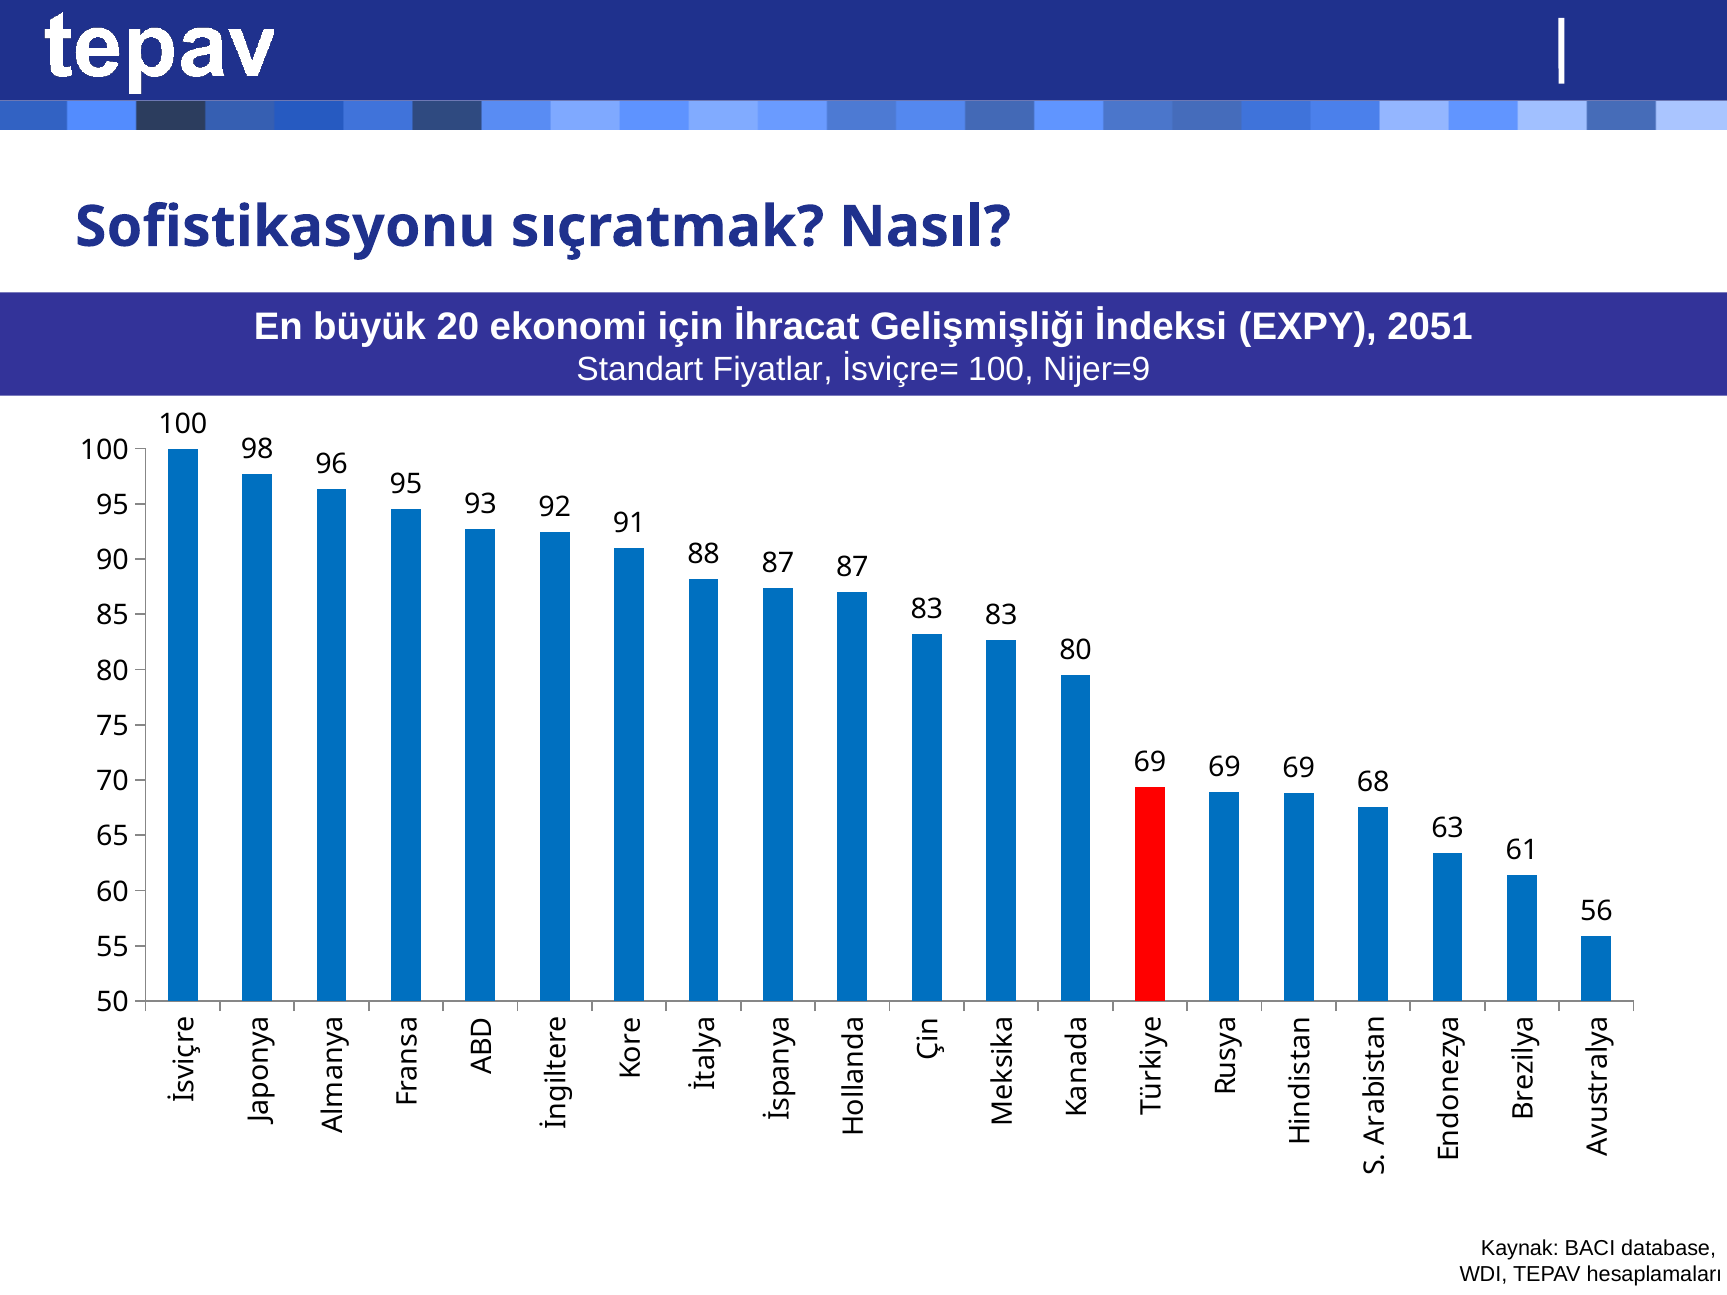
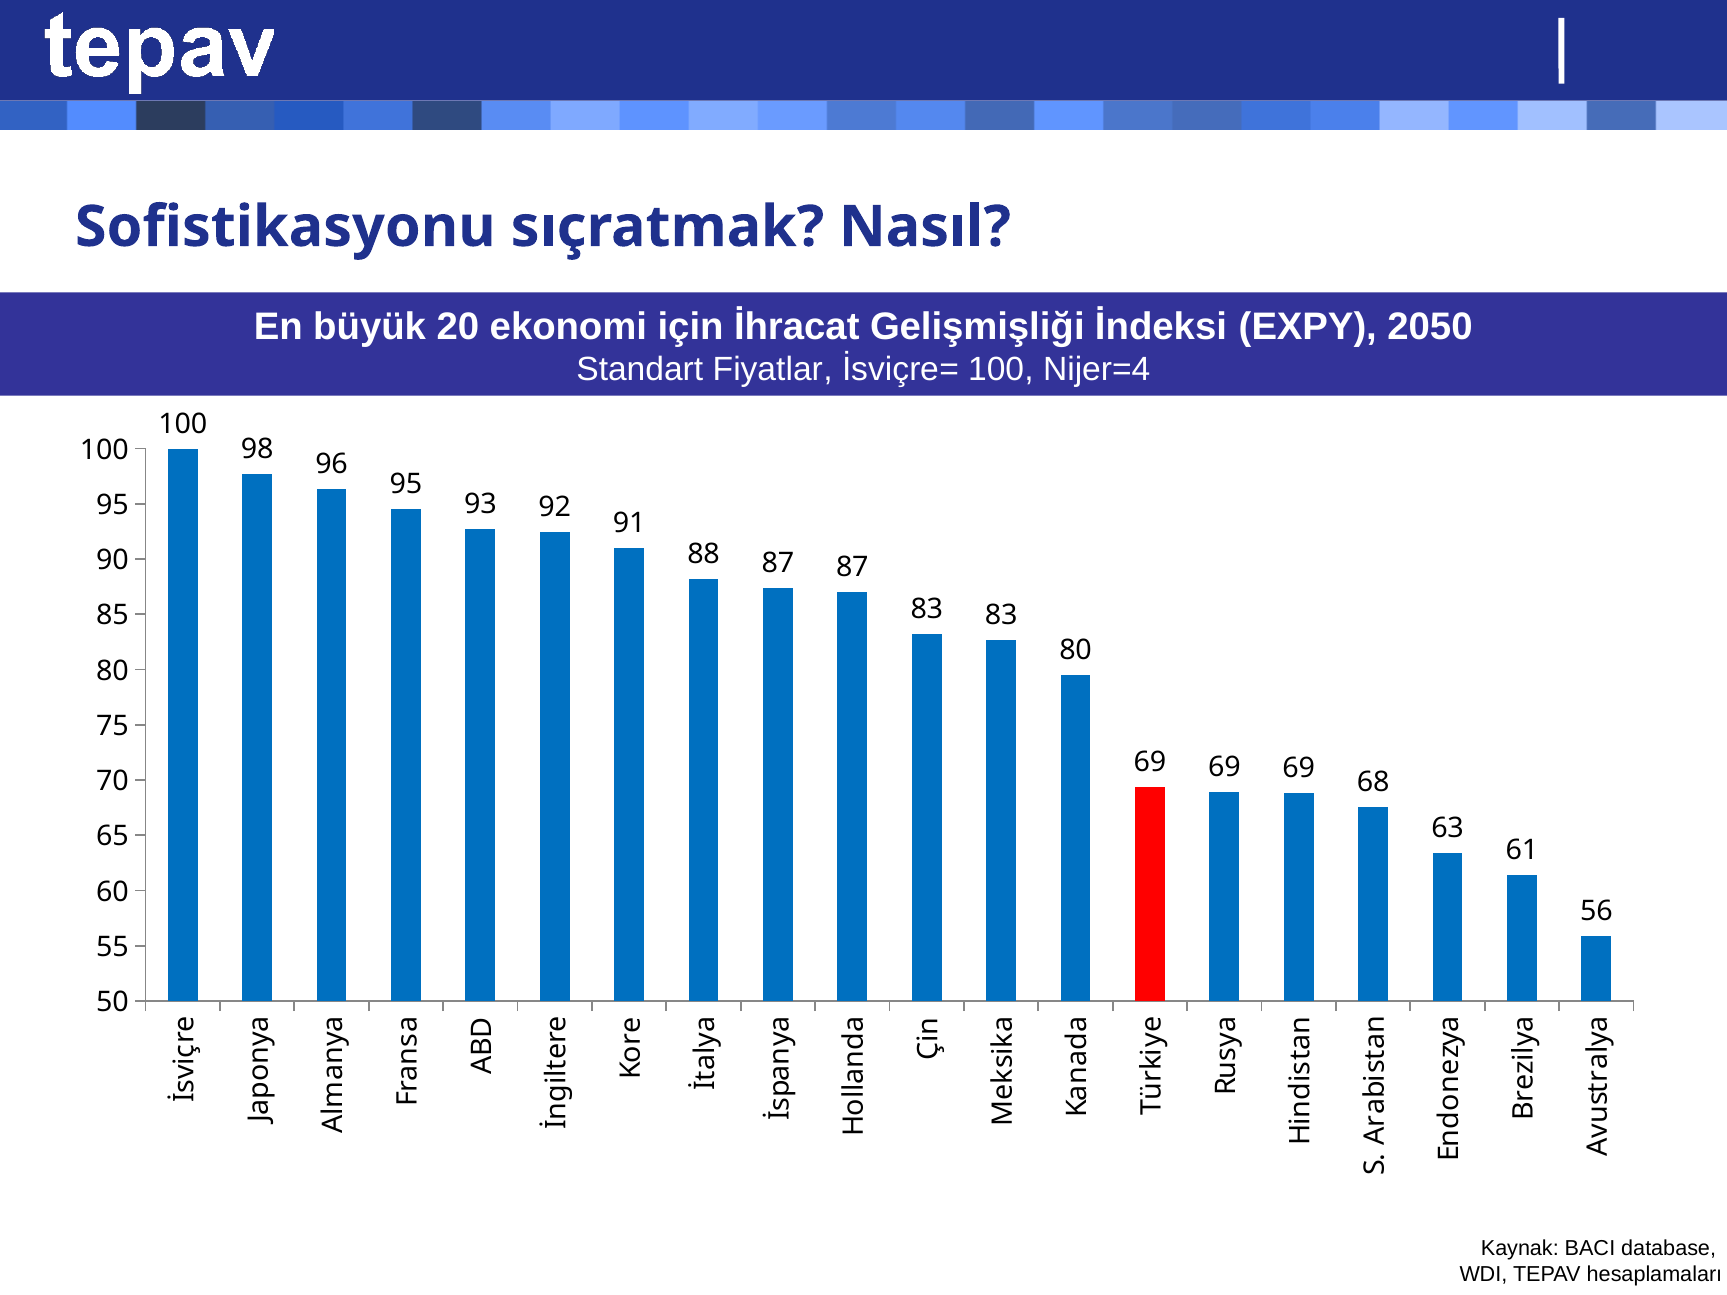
2051: 2051 -> 2050
Nijer=9: Nijer=9 -> Nijer=4
